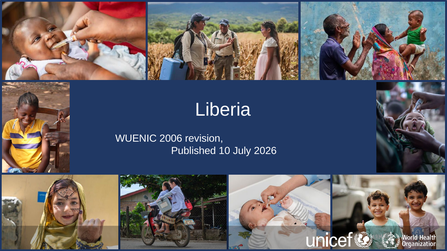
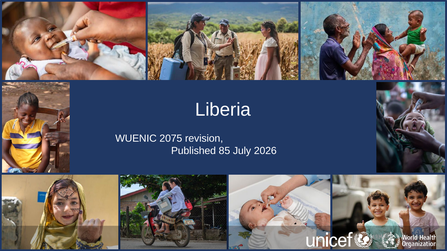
2006: 2006 -> 2075
10: 10 -> 85
